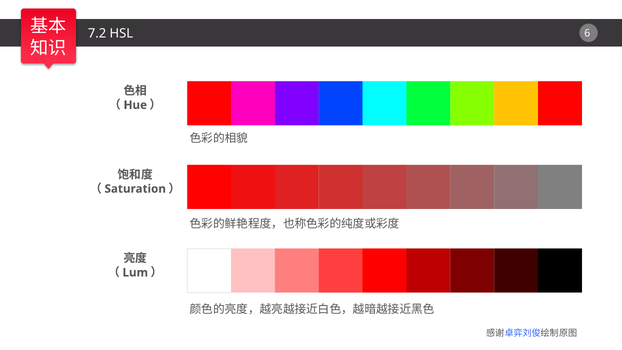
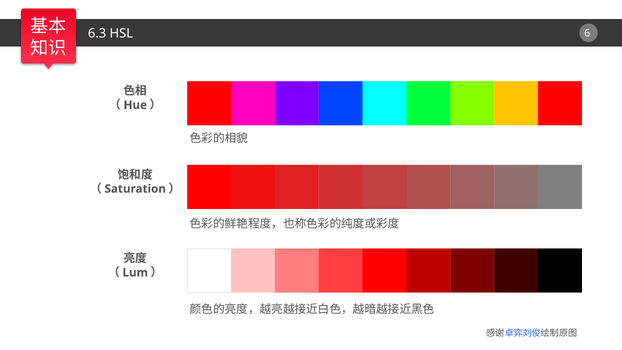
7.2: 7.2 -> 6.3
